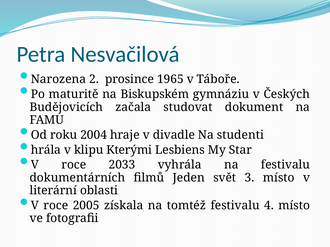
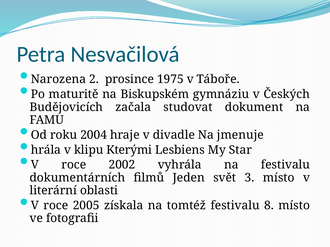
1965: 1965 -> 1975
studenti: studenti -> jmenuje
2033: 2033 -> 2002
4: 4 -> 8
